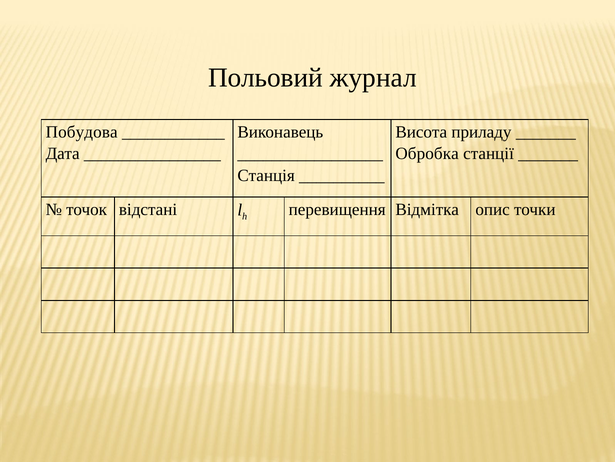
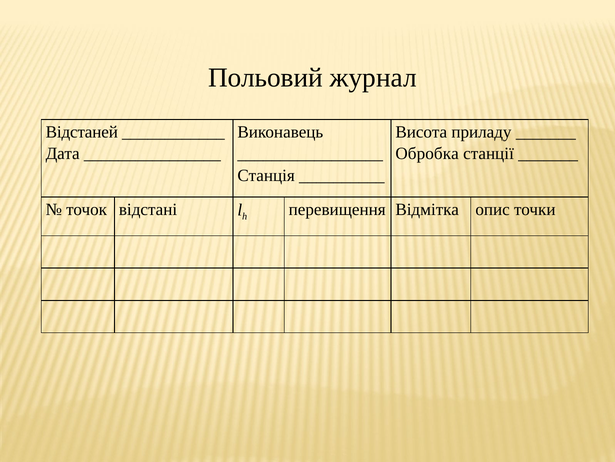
Побудова: Побудова -> Відстаней
